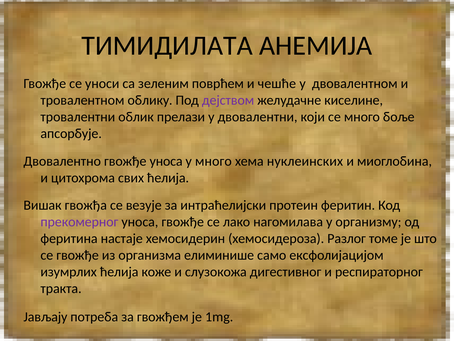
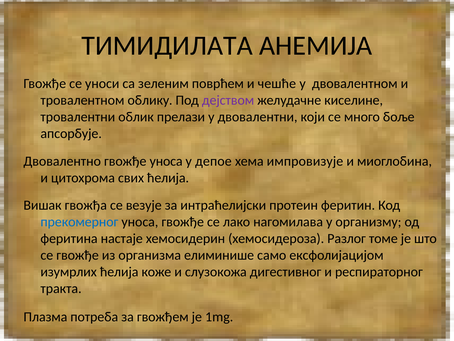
у много: много -> депое
нуклеинских: нуклеинских -> импровизује
прекомерног colour: purple -> blue
Јављају: Јављају -> Плазма
